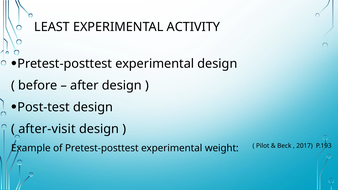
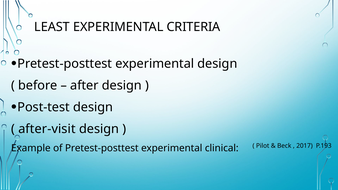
ACTIVITY: ACTIVITY -> CRITERIA
weight: weight -> clinical
